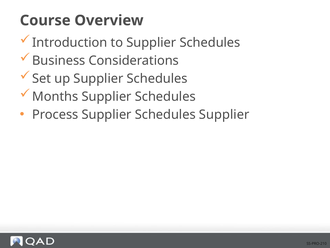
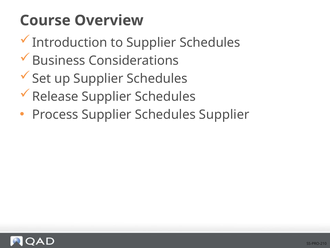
Months: Months -> Release
